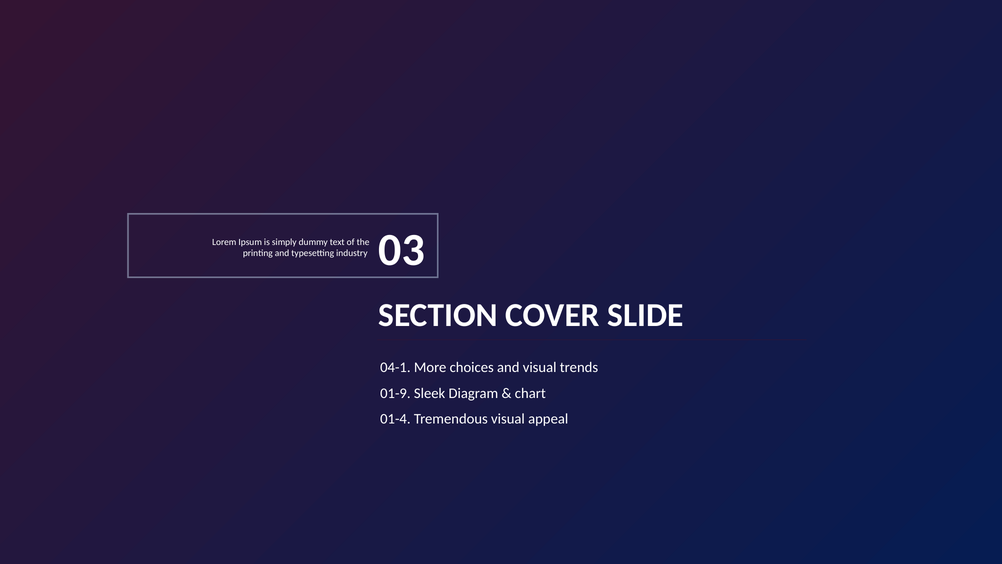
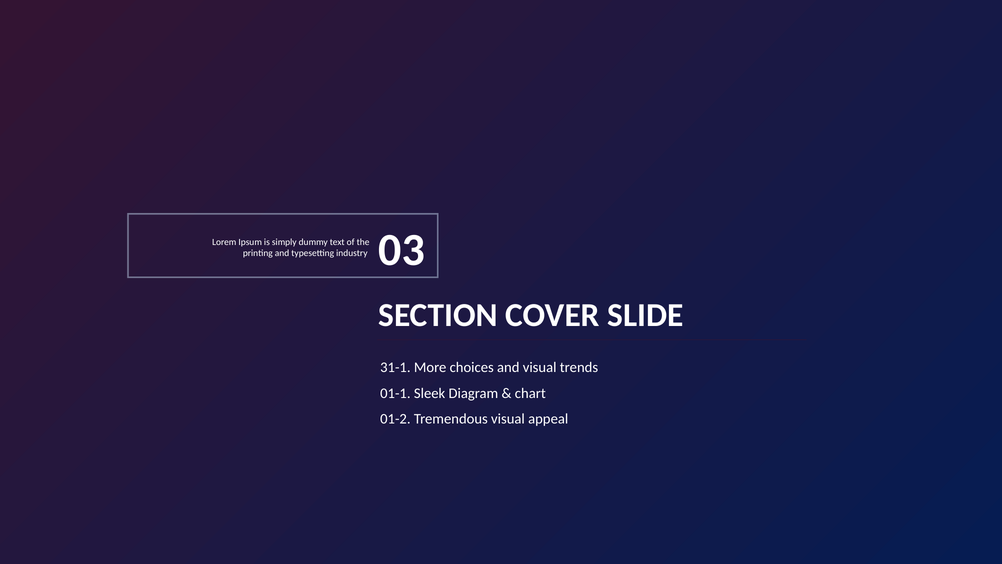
04-1: 04-1 -> 31-1
01-9: 01-9 -> 01-1
01-4: 01-4 -> 01-2
